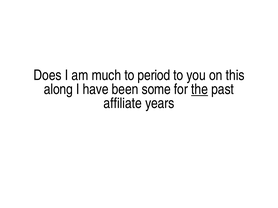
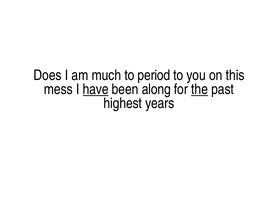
along: along -> mess
have underline: none -> present
some: some -> along
affiliate: affiliate -> highest
